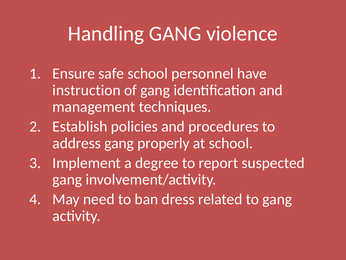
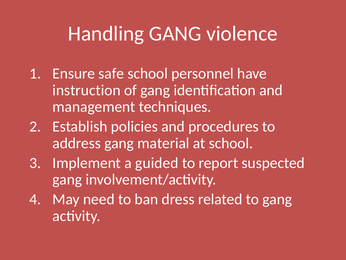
properly: properly -> material
degree: degree -> guided
